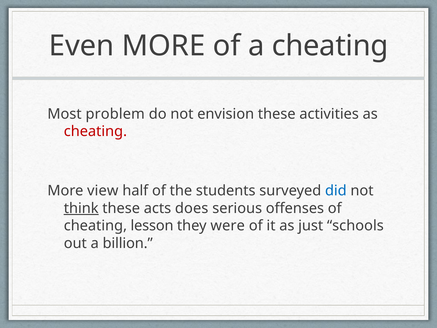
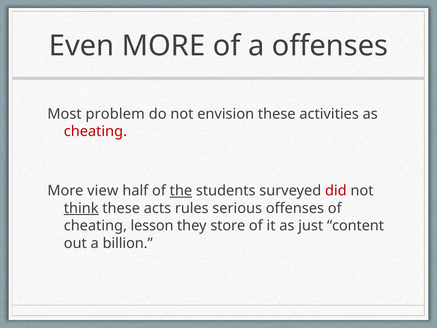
a cheating: cheating -> offenses
the underline: none -> present
did colour: blue -> red
does: does -> rules
were: were -> store
schools: schools -> content
